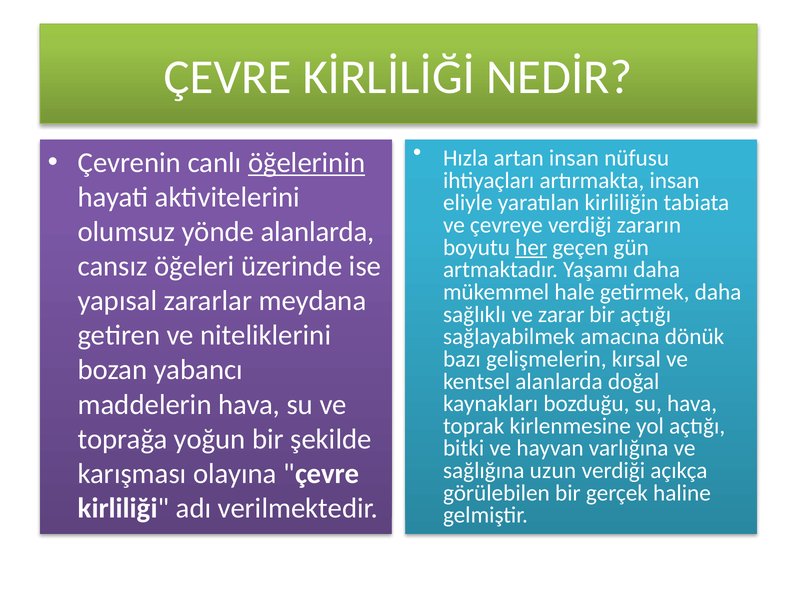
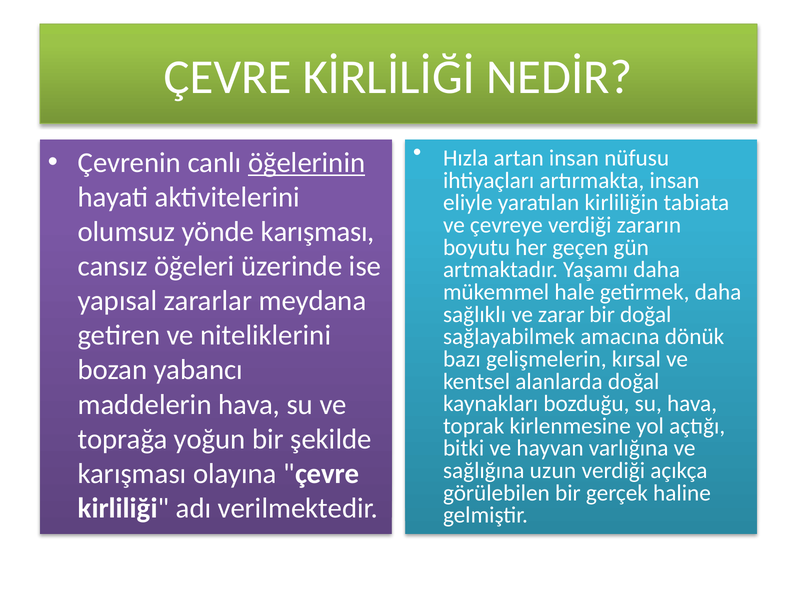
yönde alanlarda: alanlarda -> karışması
her underline: present -> none
bir açtığı: açtığı -> doğal
